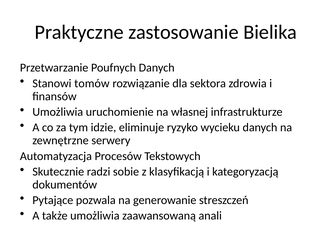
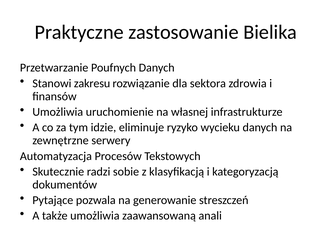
tomów: tomów -> zakresu
